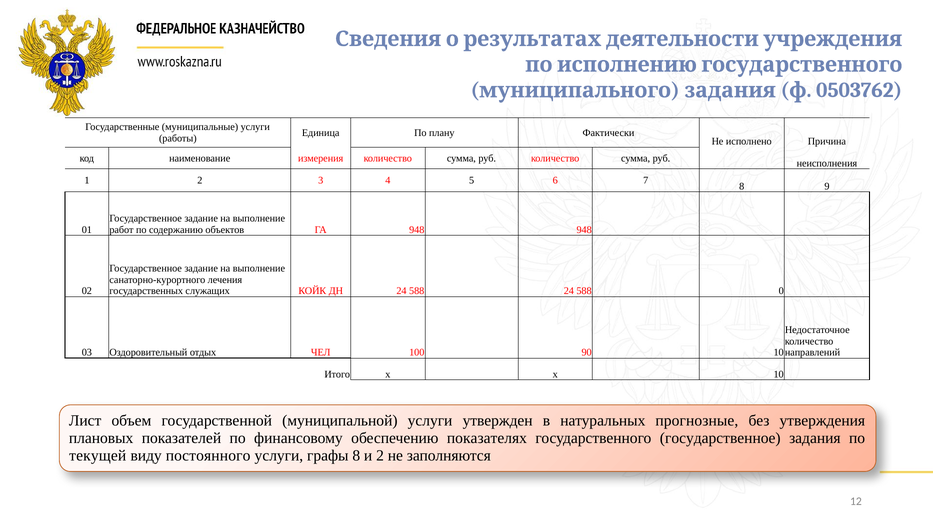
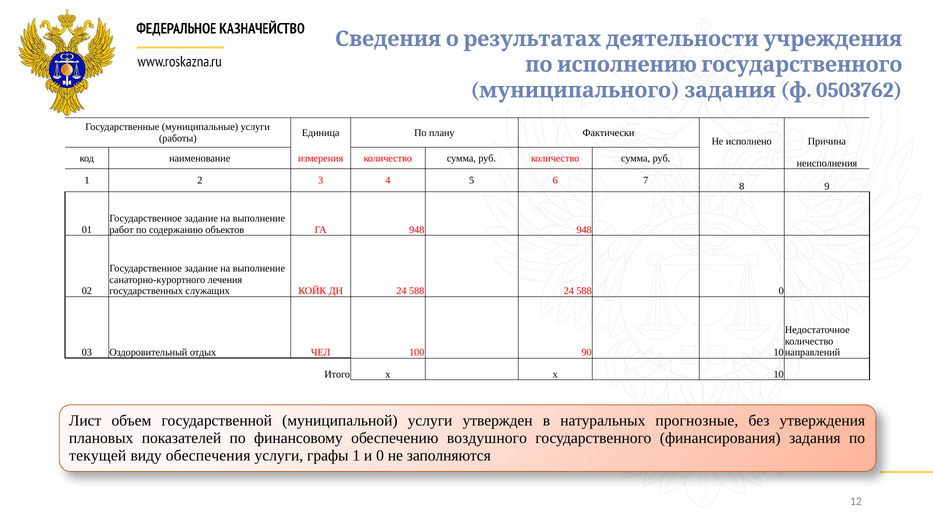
показателях: показателях -> воздушного
государственного государственное: государственное -> финансирования
постоянного: постоянного -> обеспечения
графы 8: 8 -> 1
и 2: 2 -> 0
